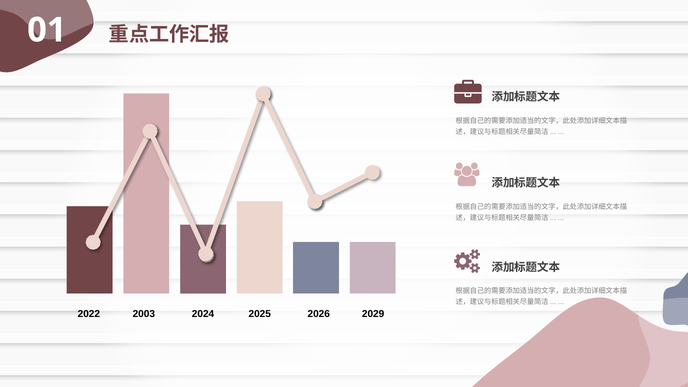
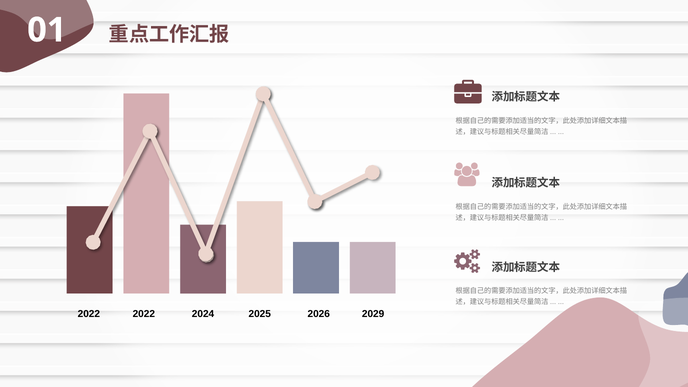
2022 2003: 2003 -> 2022
